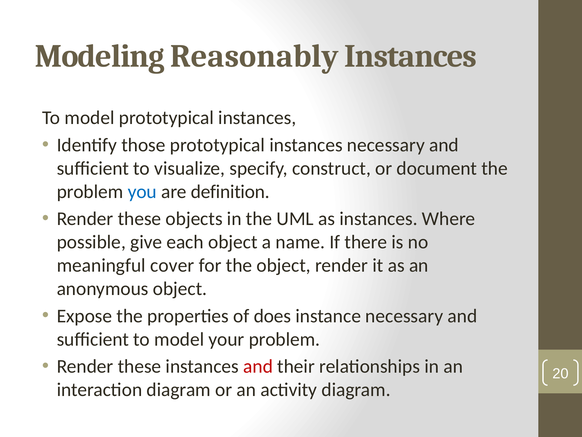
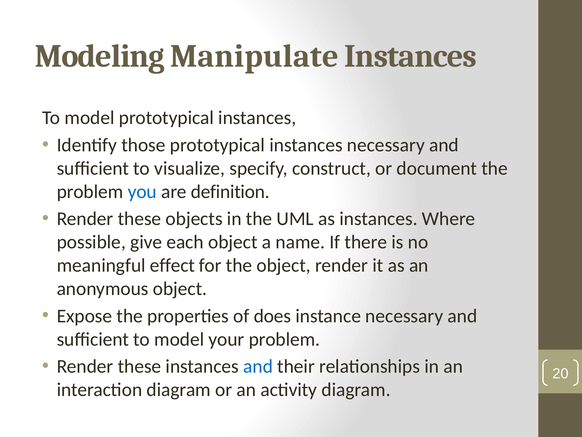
Reasonably: Reasonably -> Manipulate
cover: cover -> effect
and at (258, 366) colour: red -> blue
